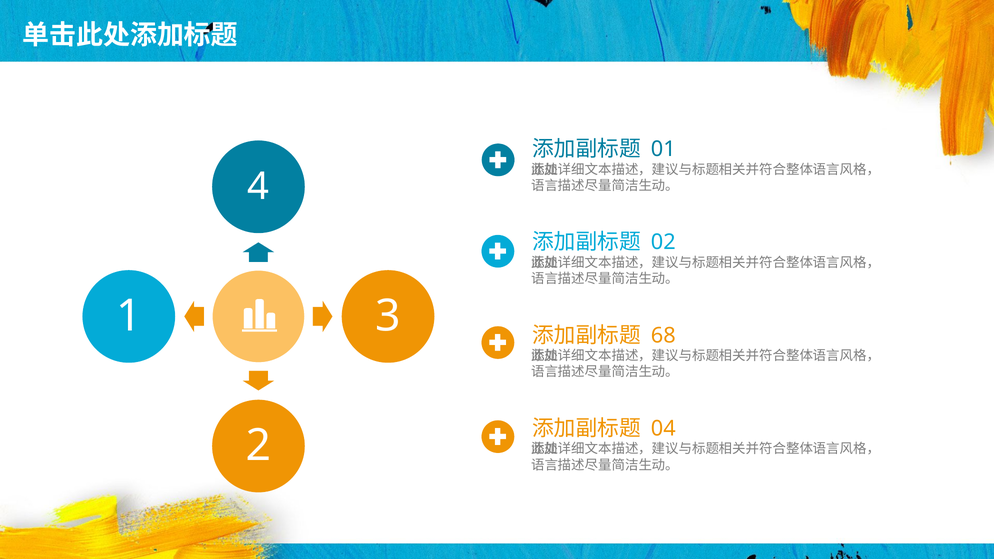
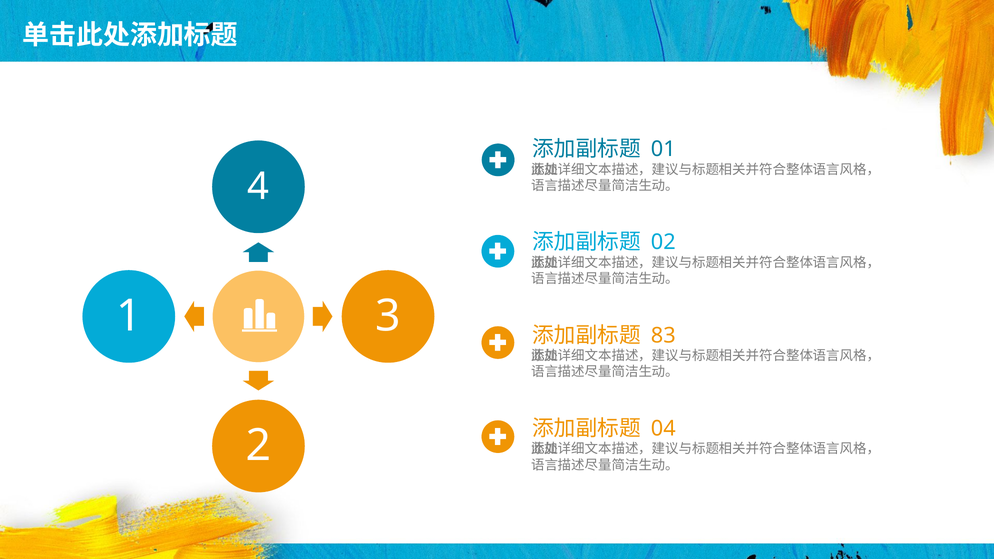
68: 68 -> 83
